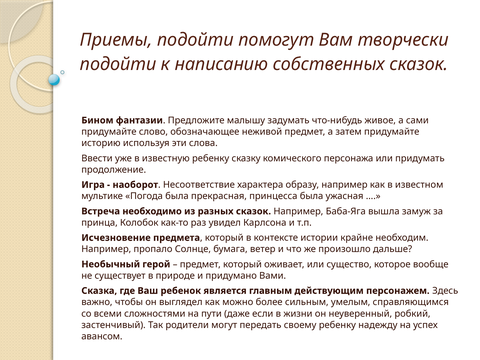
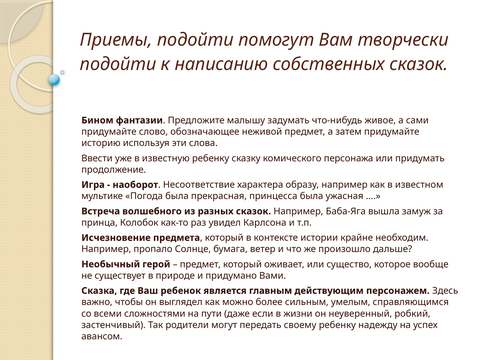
необходимо: необходимо -> волшебного
